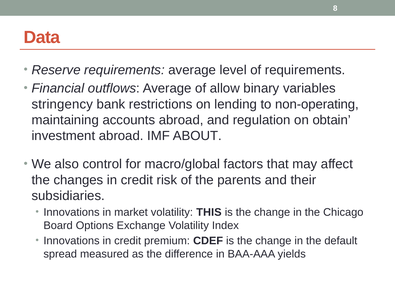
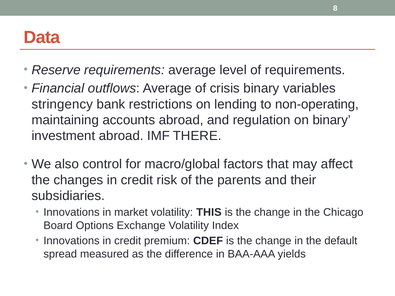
allow: allow -> crisis
on obtain: obtain -> binary
ABOUT: ABOUT -> THERE
